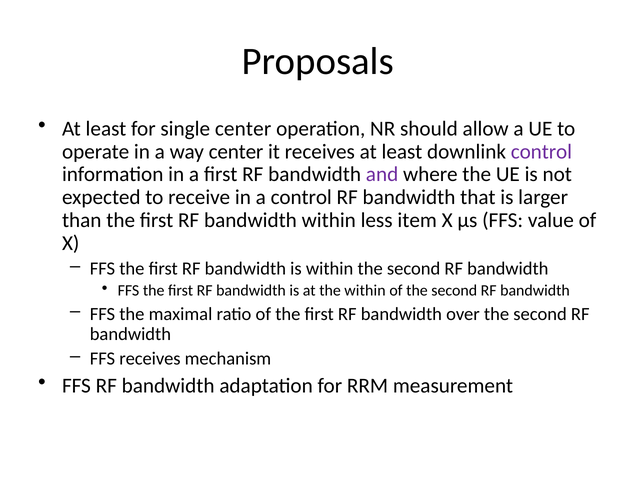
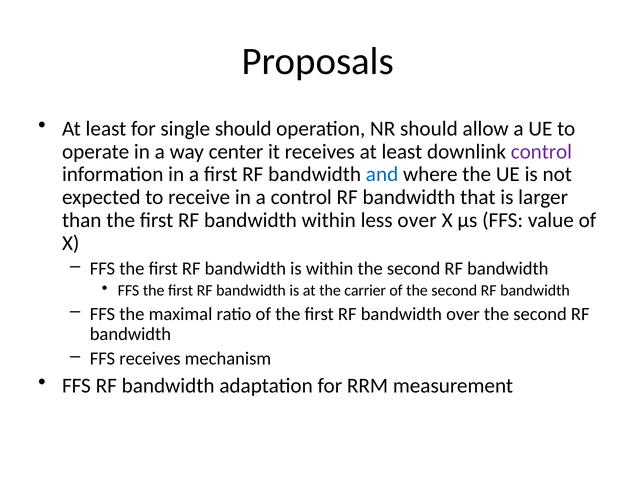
single center: center -> should
and colour: purple -> blue
less item: item -> over
the within: within -> carrier
